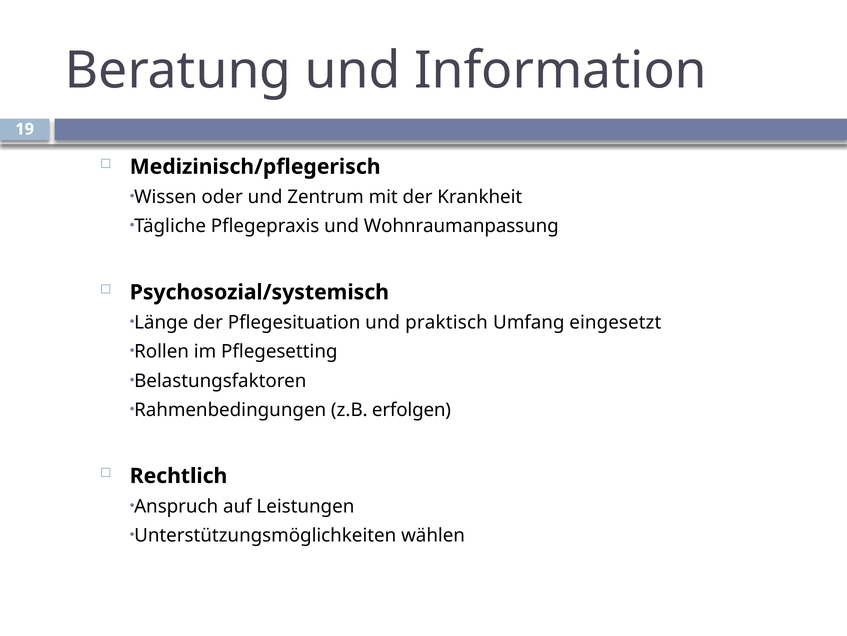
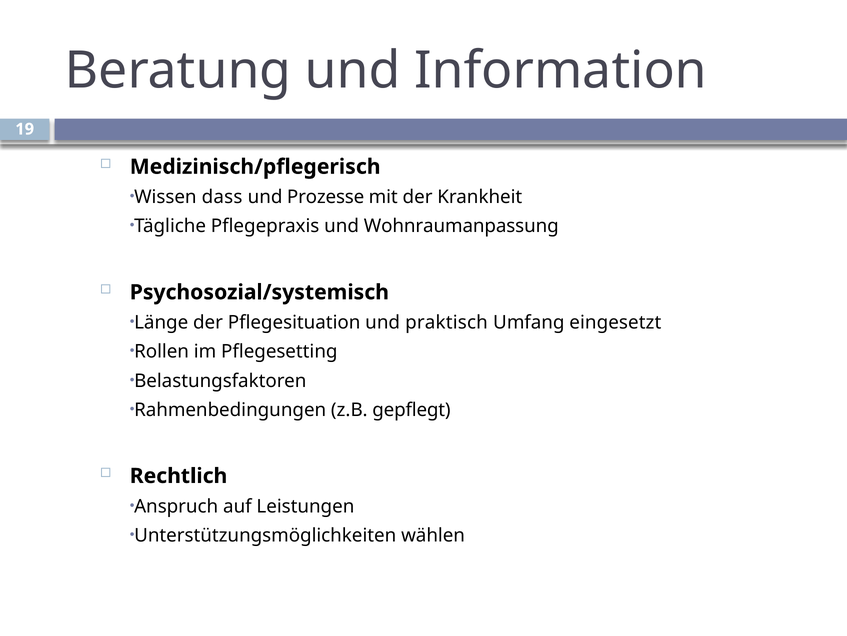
oder: oder -> dass
Zentrum: Zentrum -> Prozesse
erfolgen: erfolgen -> gepflegt
